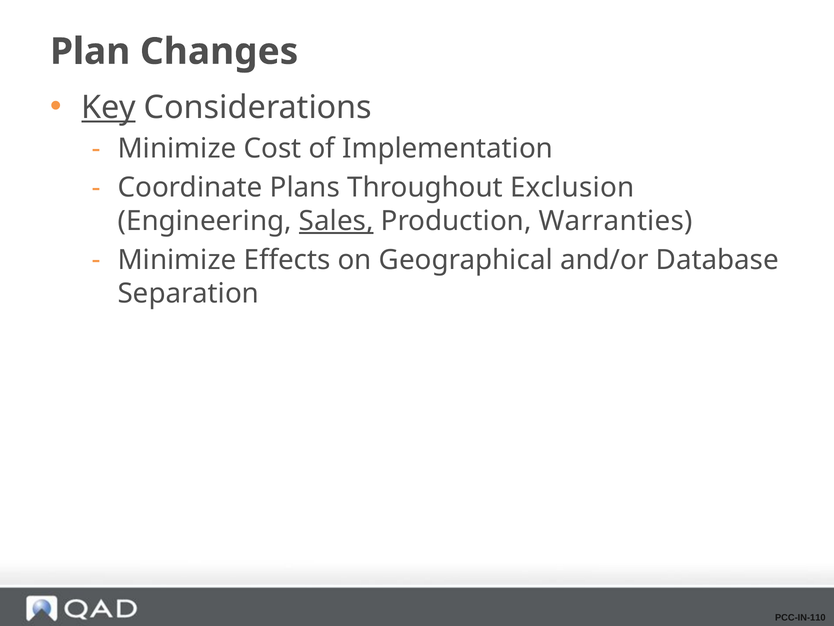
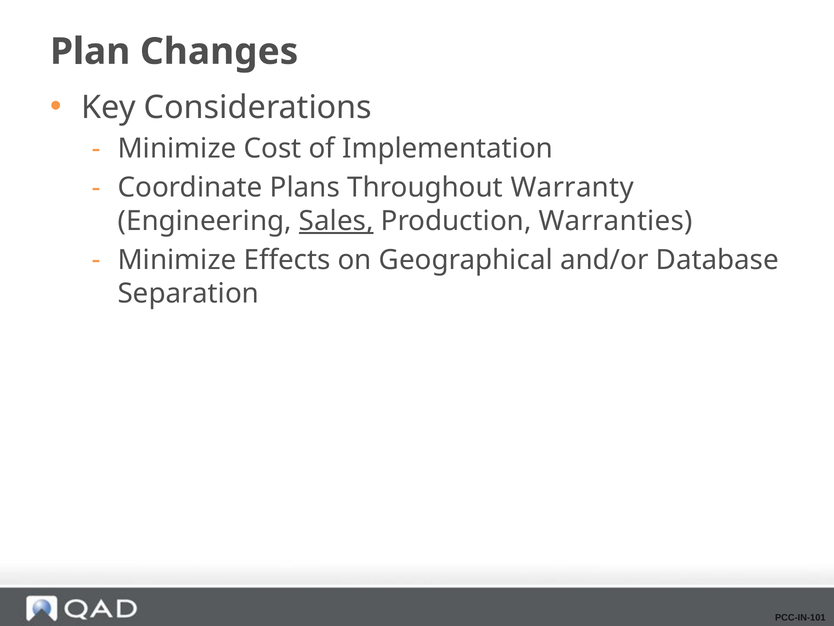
Key underline: present -> none
Exclusion: Exclusion -> Warranty
PCC-IN-110: PCC-IN-110 -> PCC-IN-101
